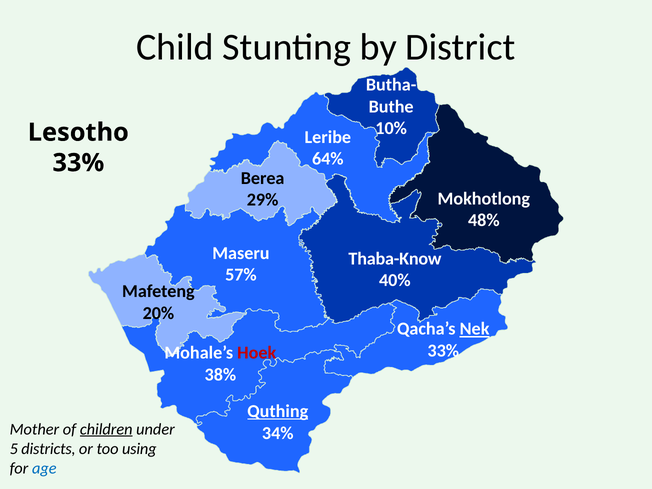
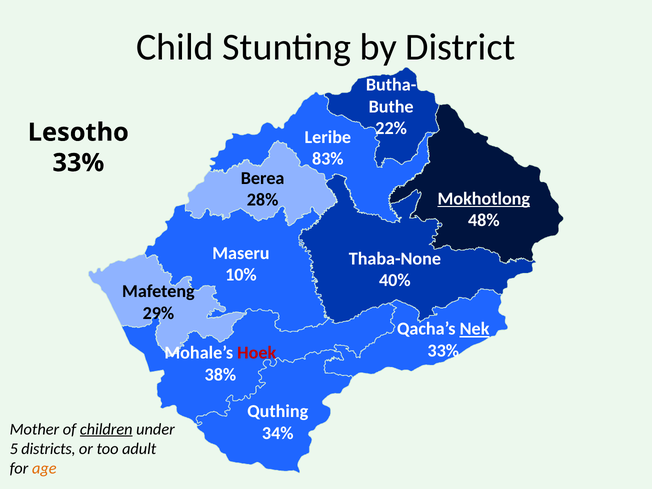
10%: 10% -> 22%
64%: 64% -> 83%
Mokhotlong underline: none -> present
29%: 29% -> 28%
Thaba-Know: Thaba-Know -> Thaba-None
57%: 57% -> 10%
20%: 20% -> 29%
Quthing underline: present -> none
using: using -> adult
age colour: blue -> orange
